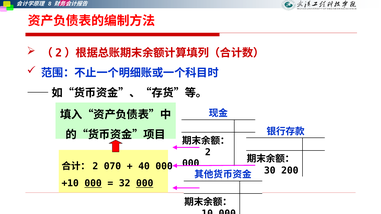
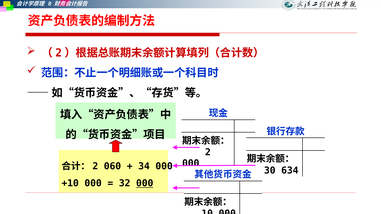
070: 070 -> 060
40: 40 -> 34
200: 200 -> 634
000 at (93, 184) underline: present -> none
